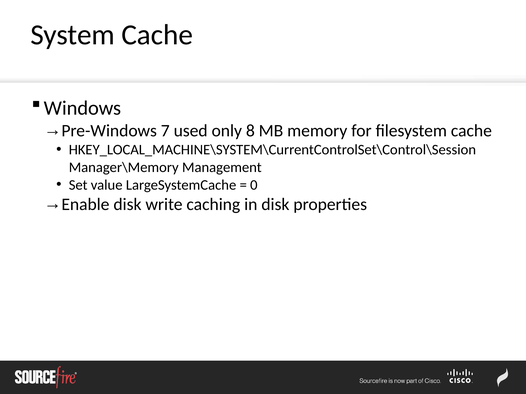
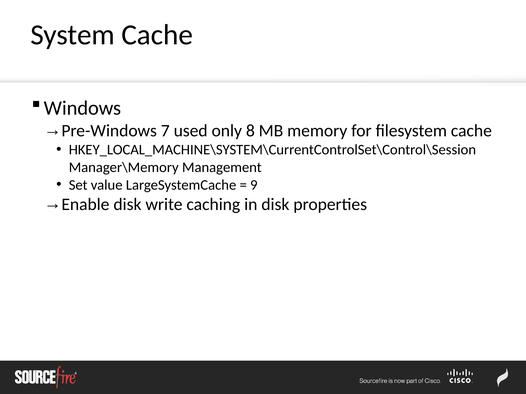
0: 0 -> 9
